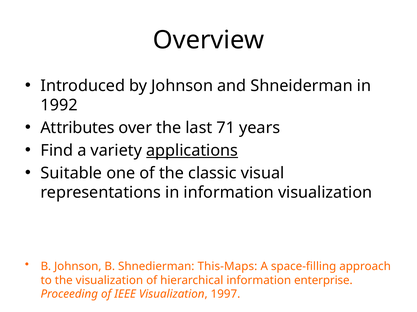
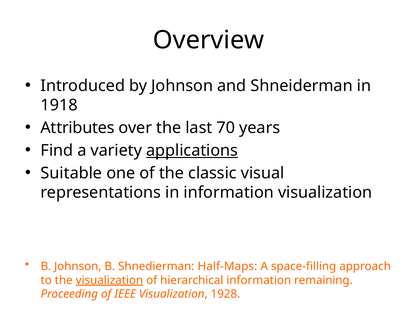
1992: 1992 -> 1918
71: 71 -> 70
This-Maps: This-Maps -> Half-Maps
visualization at (109, 281) underline: none -> present
enterprise: enterprise -> remaining
1997: 1997 -> 1928
